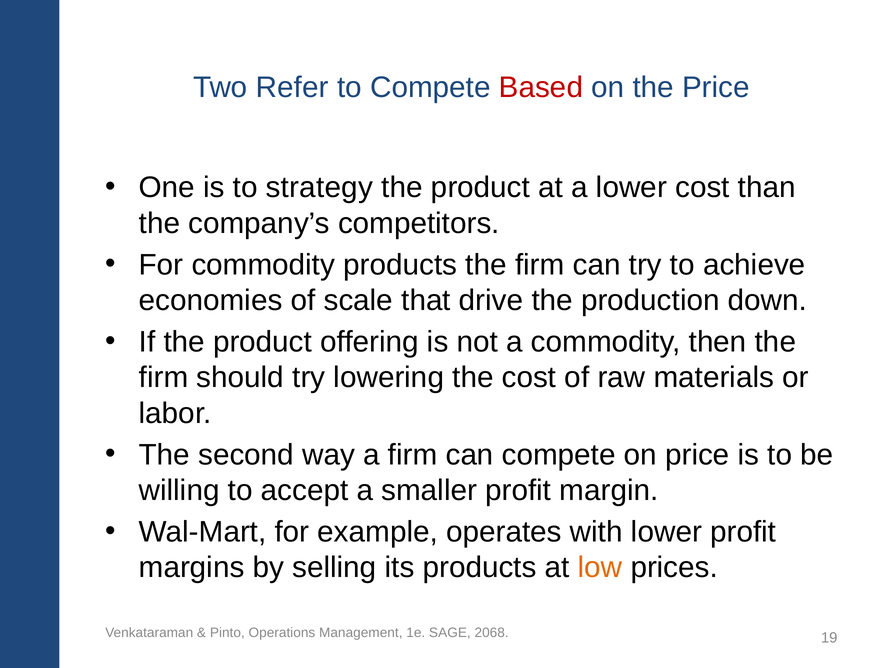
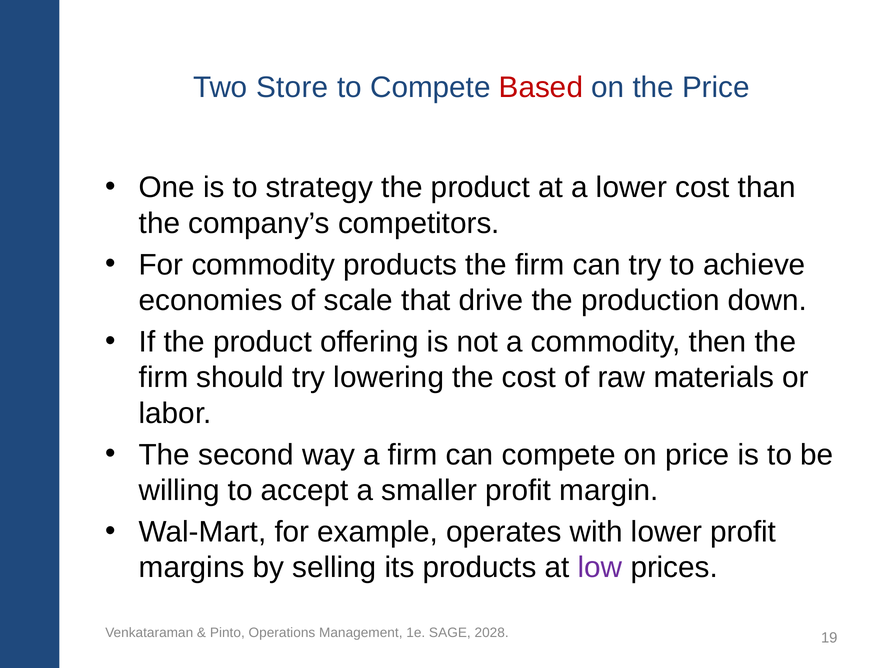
Refer: Refer -> Store
low colour: orange -> purple
2068: 2068 -> 2028
